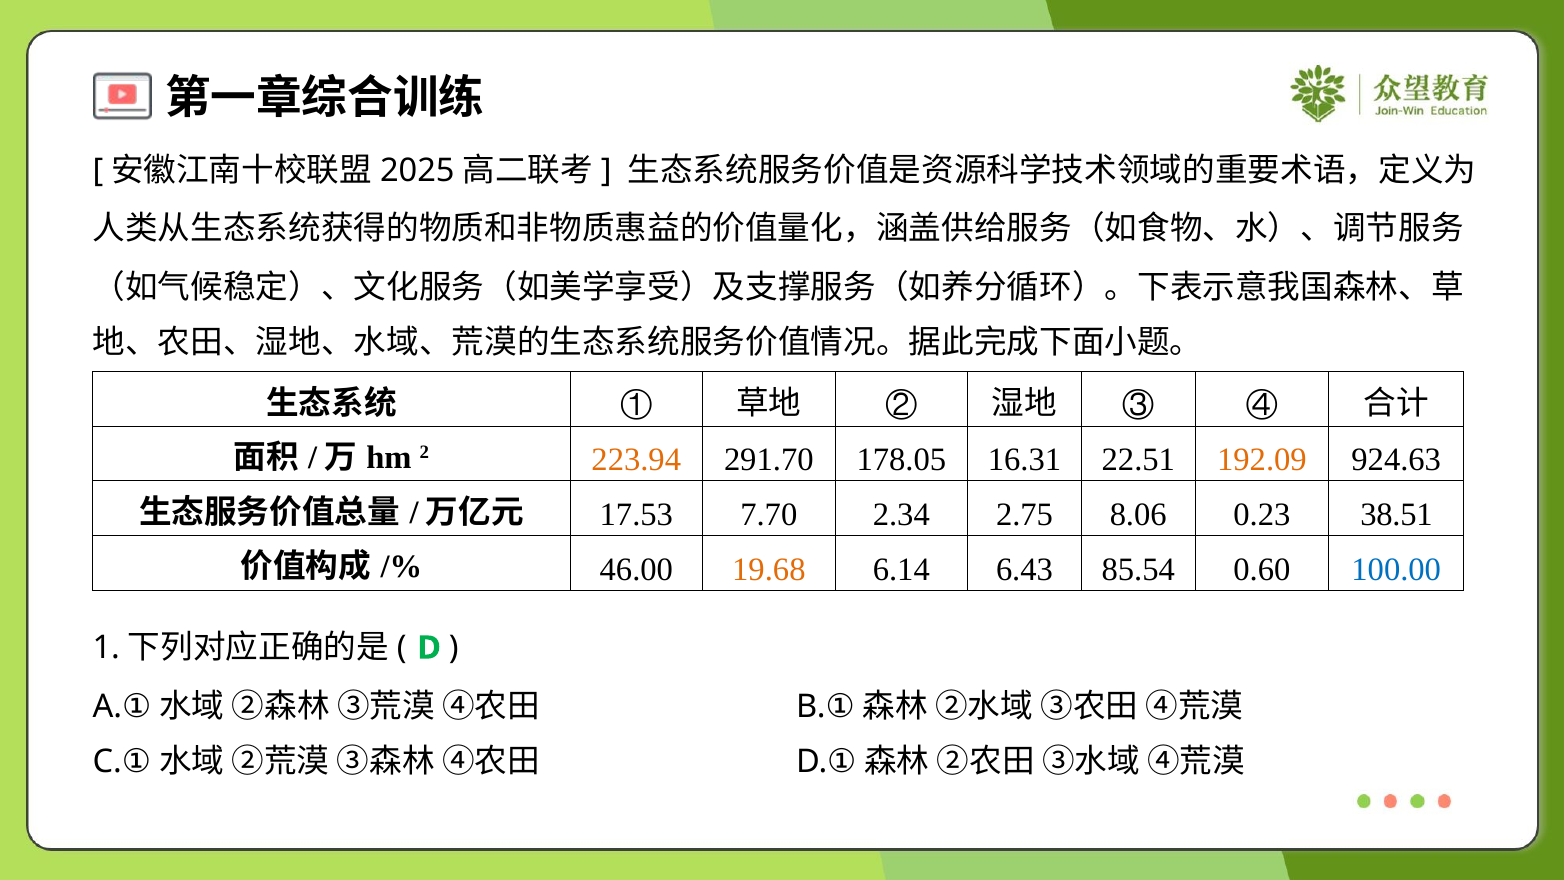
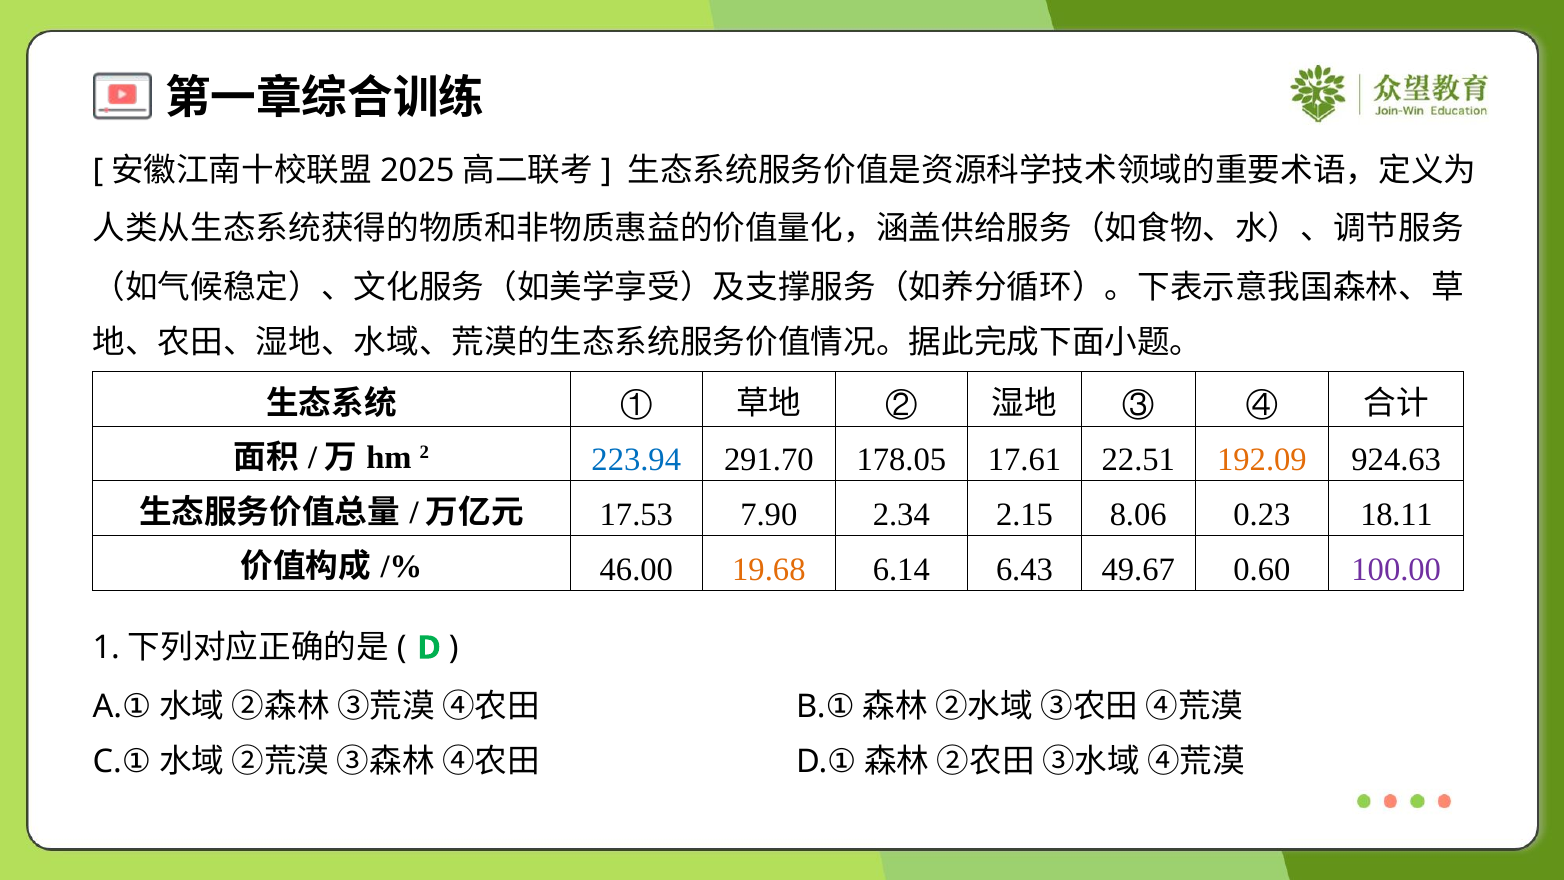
223.94 colour: orange -> blue
16.31: 16.31 -> 17.61
7.70: 7.70 -> 7.90
2.75: 2.75 -> 2.15
38.51: 38.51 -> 18.11
85.54: 85.54 -> 49.67
100.00 colour: blue -> purple
